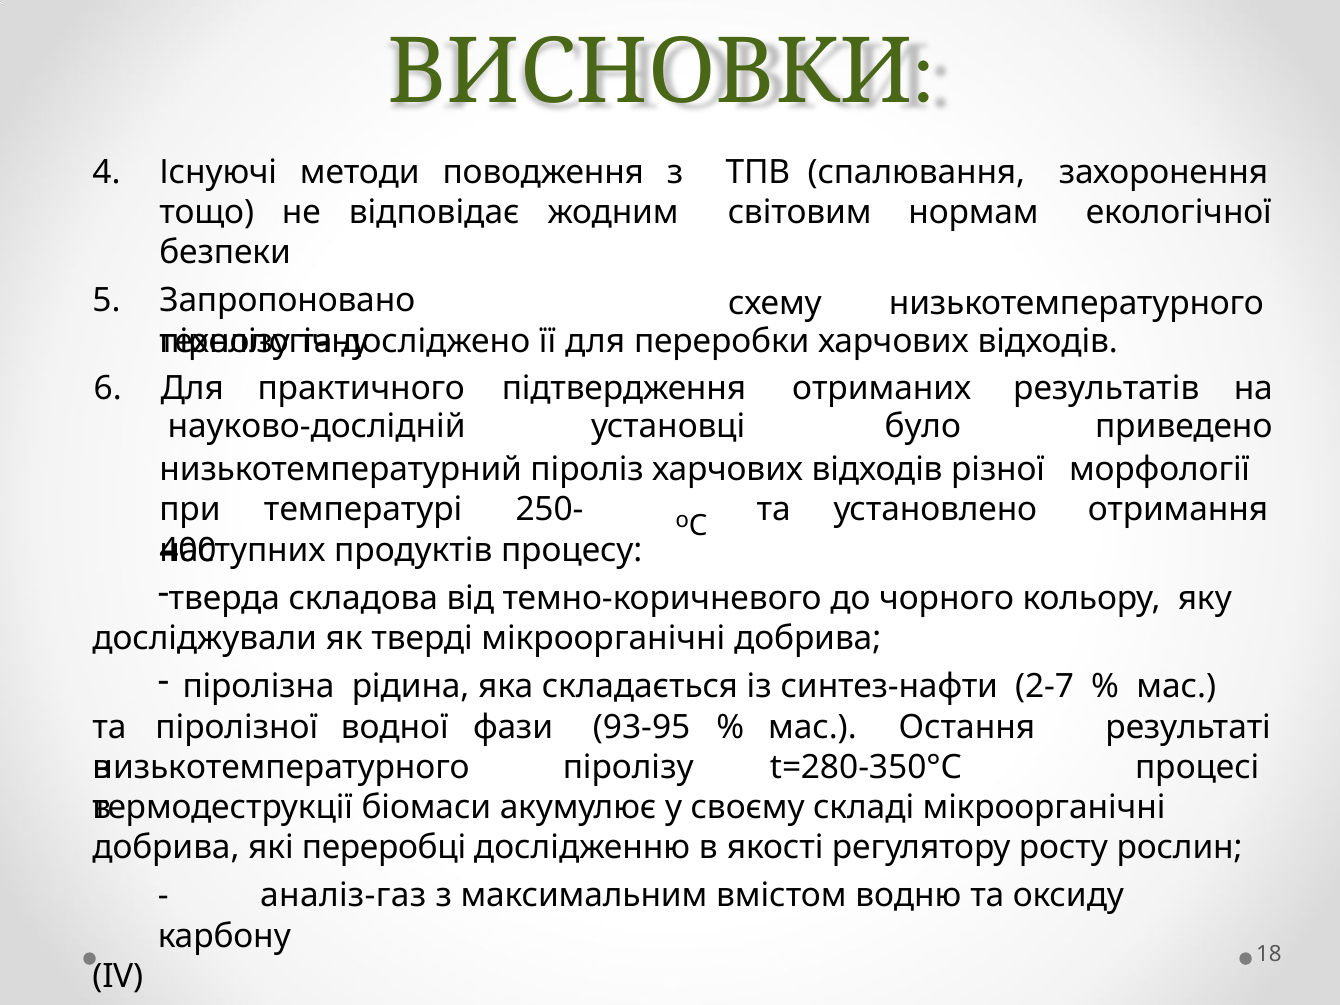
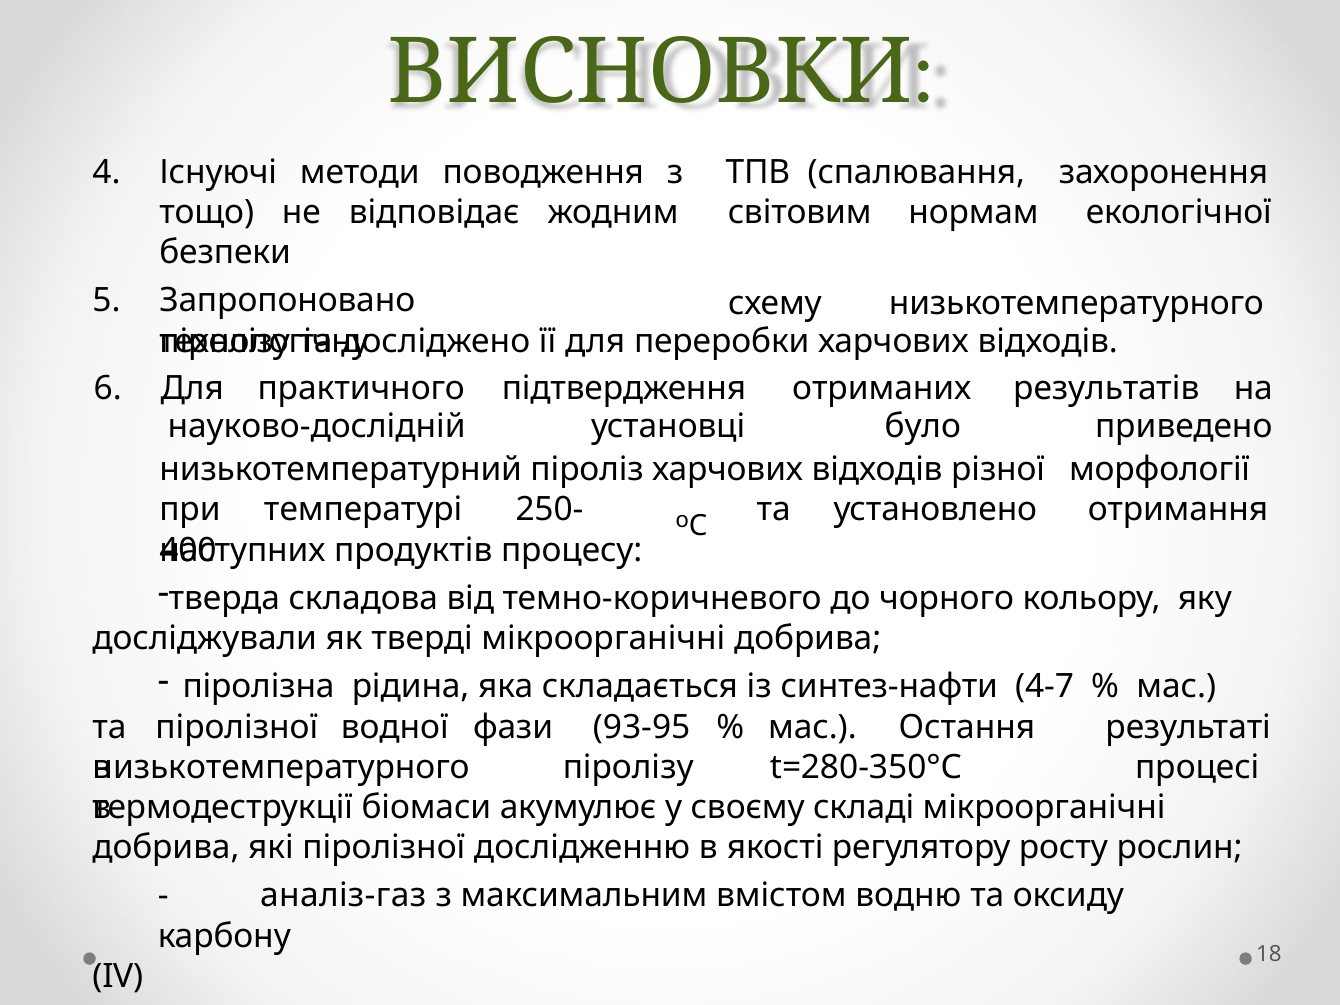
2-7: 2-7 -> 4-7
які переробці: переробці -> піролізної
